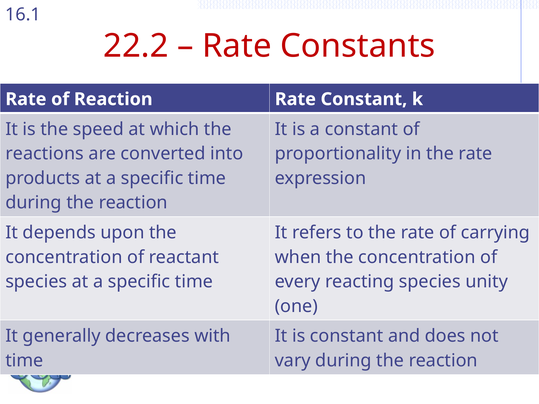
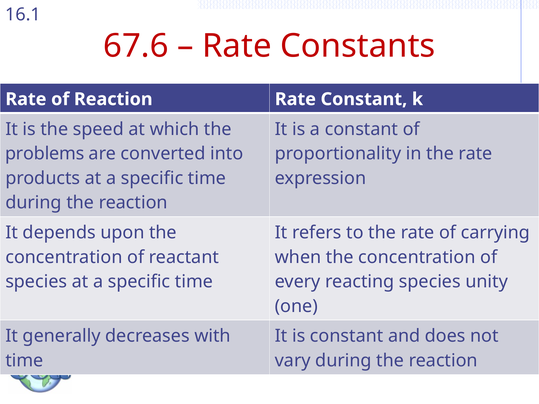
22.2: 22.2 -> 67.6
reactions: reactions -> problems
